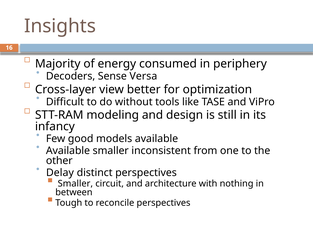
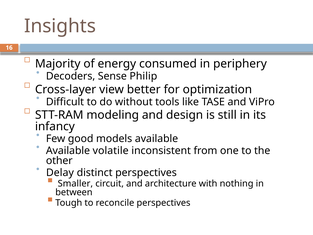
Versa: Versa -> Philip
Available smaller: smaller -> volatile
